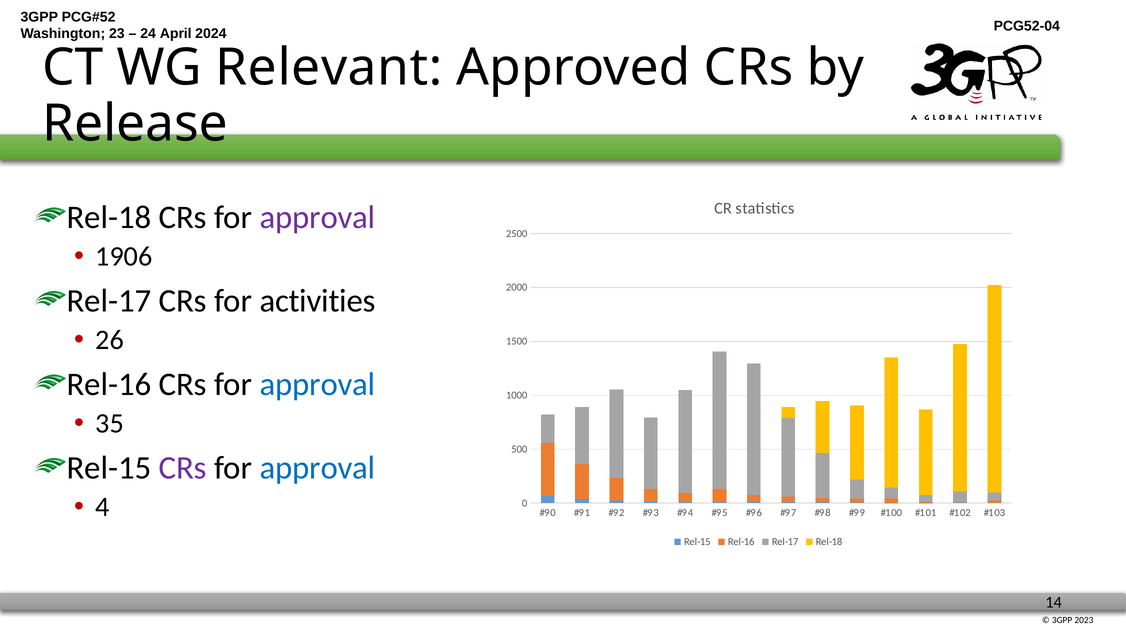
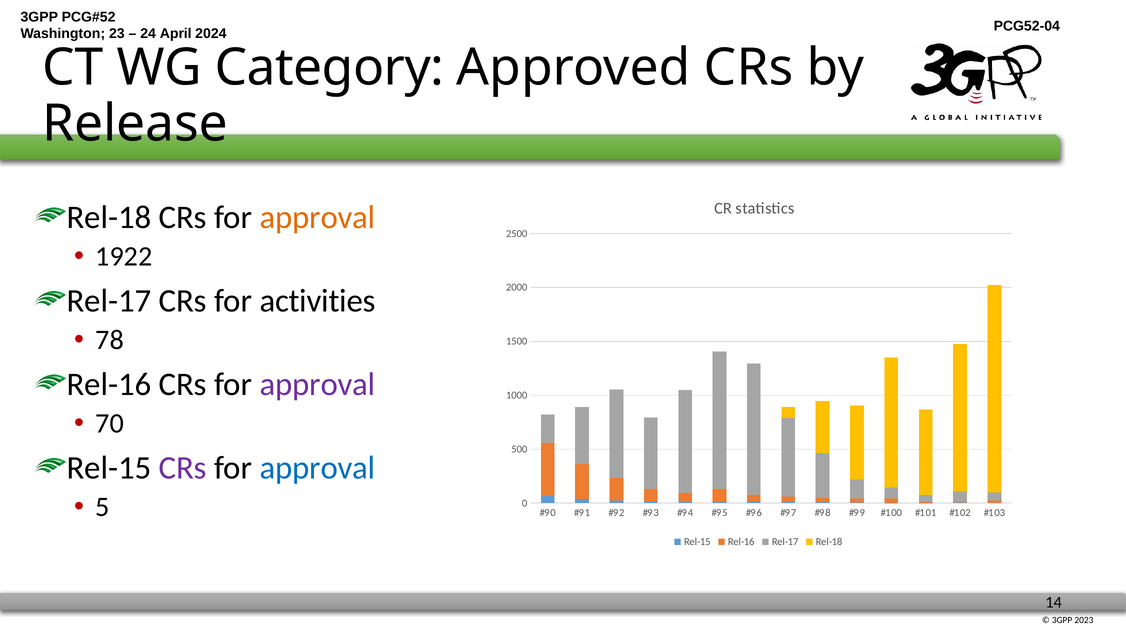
Relevant: Relevant -> Category
approval at (317, 217) colour: purple -> orange
1906: 1906 -> 1922
26: 26 -> 78
approval at (317, 384) colour: blue -> purple
35: 35 -> 70
4: 4 -> 5
